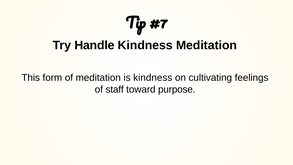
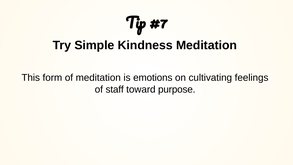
Handle: Handle -> Simple
is kindness: kindness -> emotions
